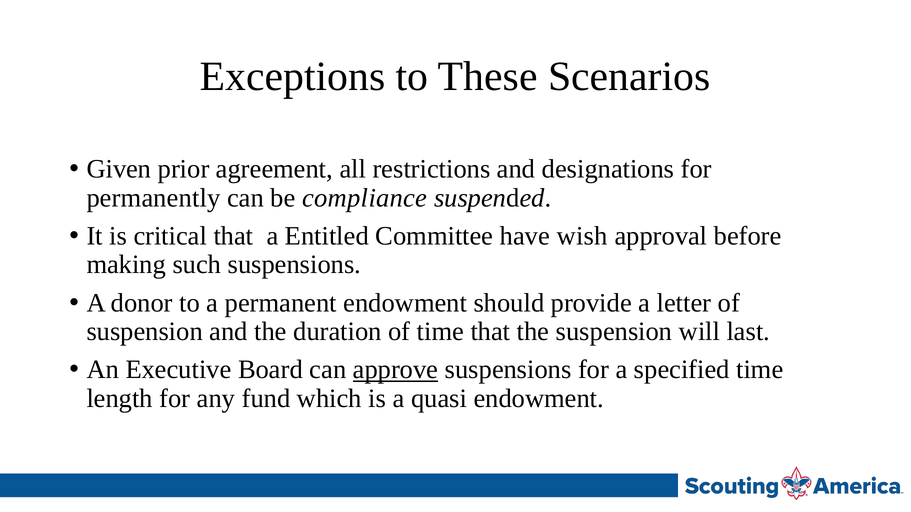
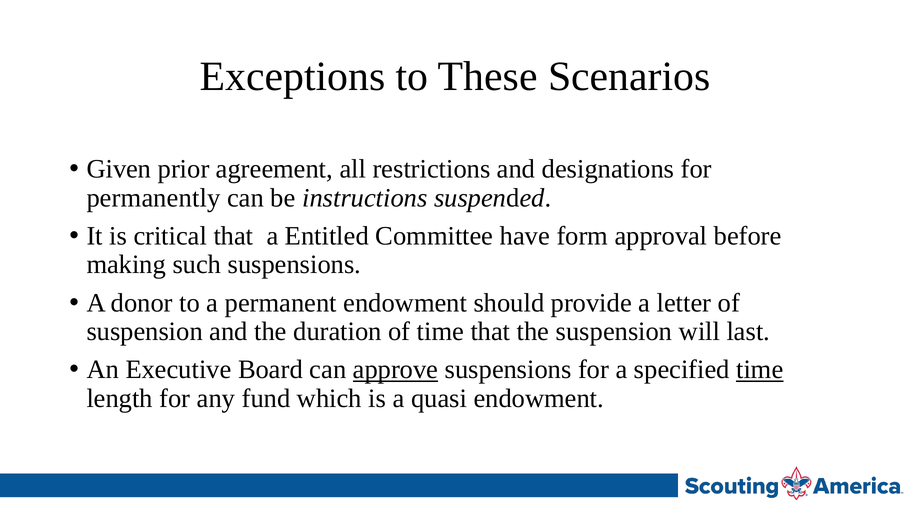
compliance: compliance -> instructions
wish: wish -> form
time at (760, 370) underline: none -> present
